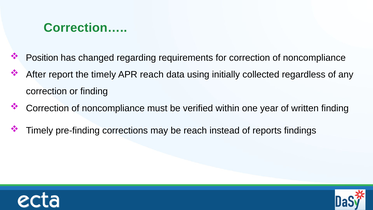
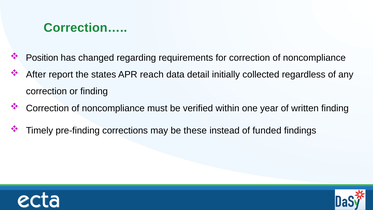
the timely: timely -> states
using: using -> detail
be reach: reach -> these
reports: reports -> funded
